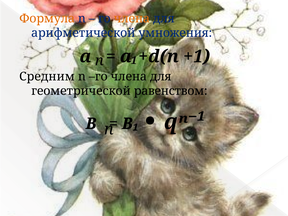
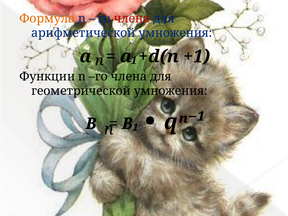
члена at (132, 18) colour: orange -> red
Средним: Средним -> Функции
геометрической равенством: равенством -> умножения
